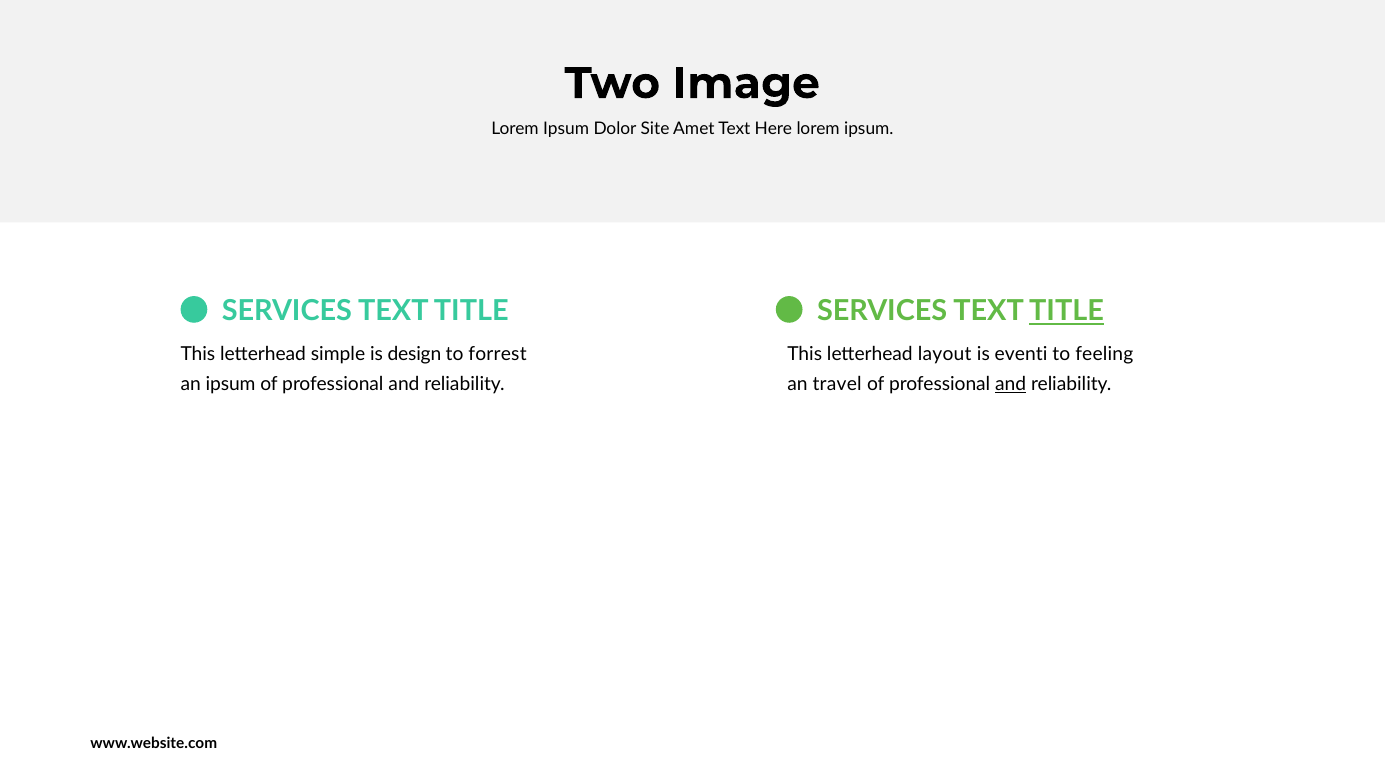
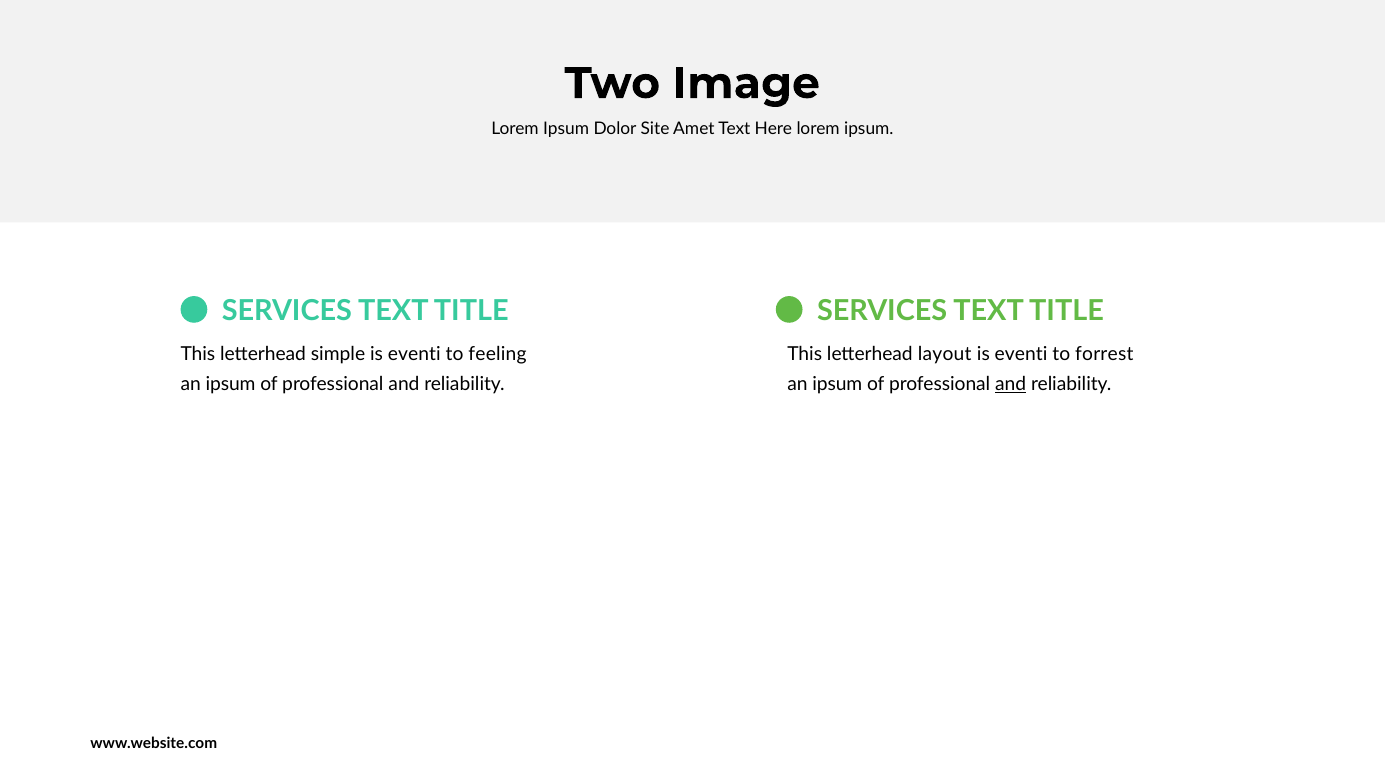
TITLE at (1067, 311) underline: present -> none
design at (414, 354): design -> eventi
forrest: forrest -> feeling
feeling: feeling -> forrest
travel at (837, 384): travel -> ipsum
